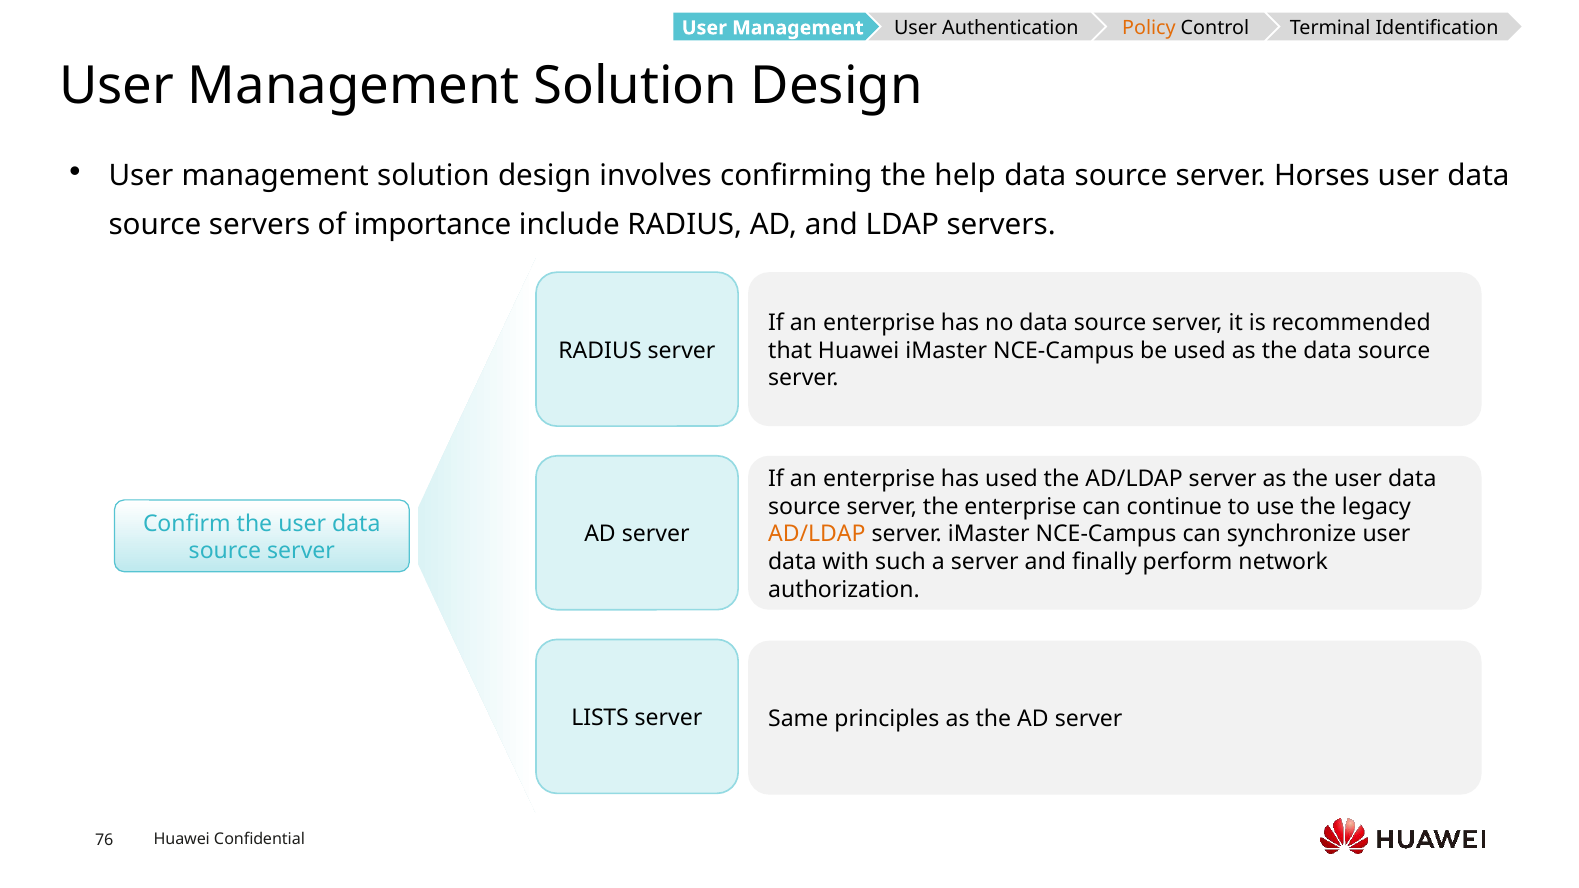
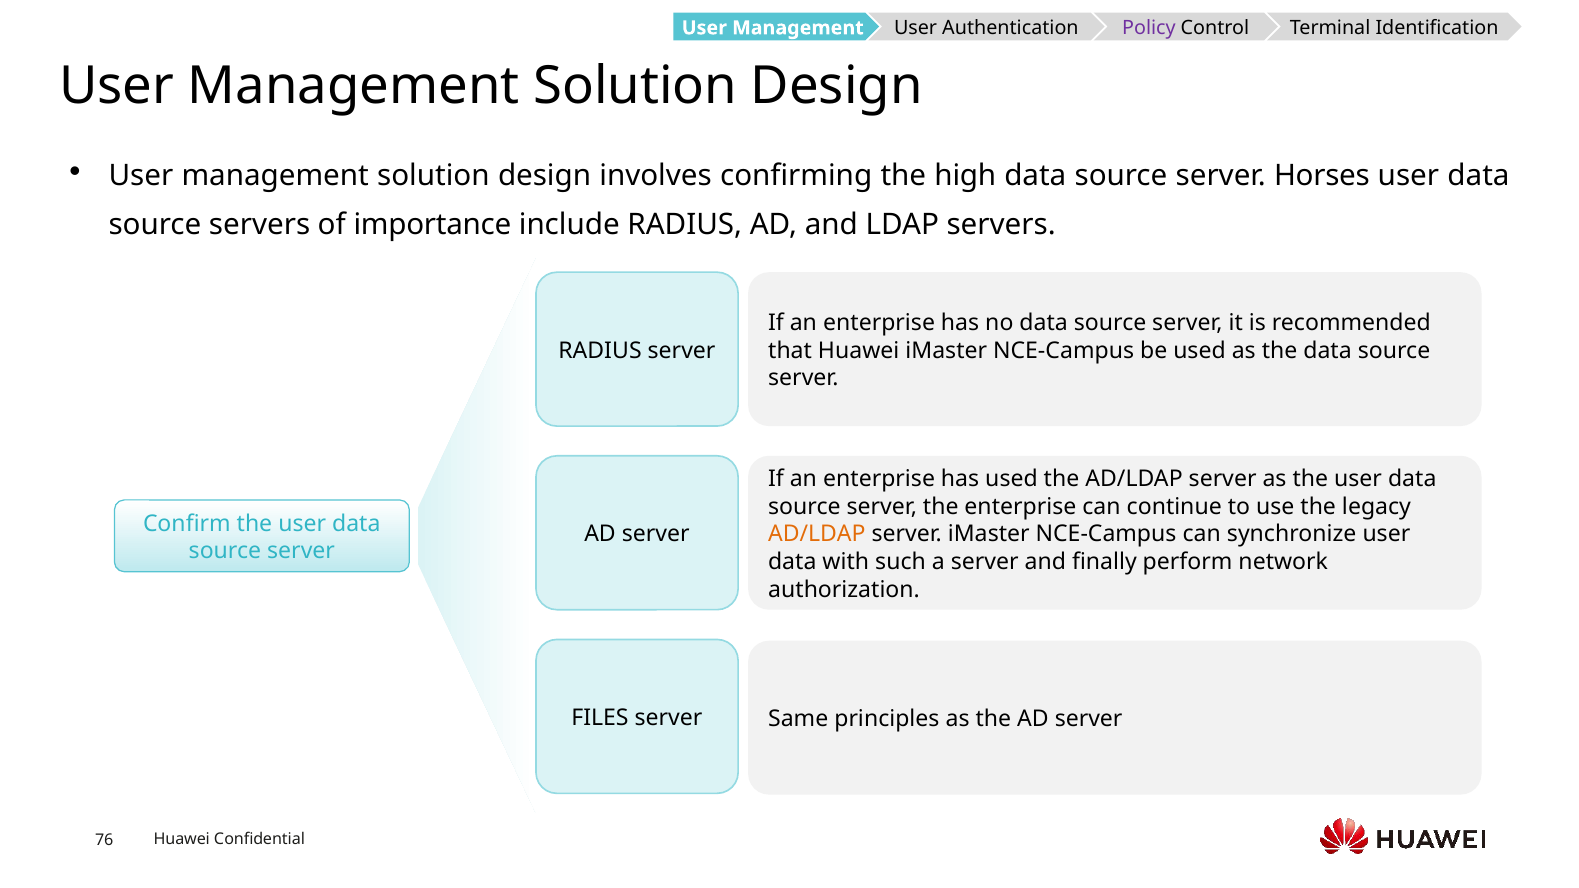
Policy colour: orange -> purple
help: help -> high
LISTS: LISTS -> FILES
